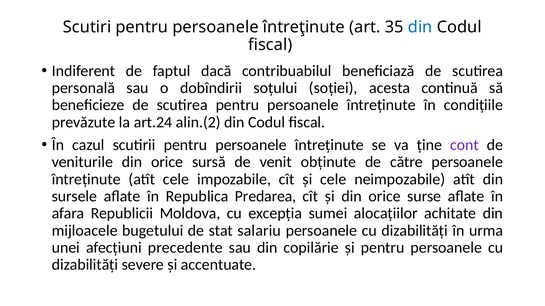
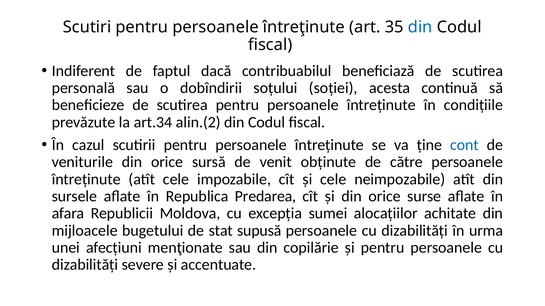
art.24: art.24 -> art.34
cont colour: purple -> blue
salariu: salariu -> supusă
precedente: precedente -> menţionate
